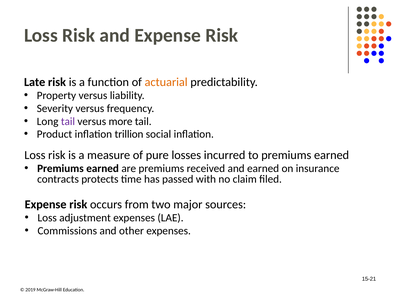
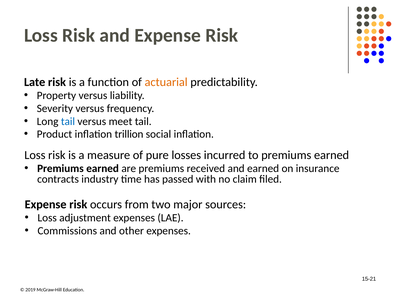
tail at (68, 121) colour: purple -> blue
more: more -> meet
protects: protects -> industry
